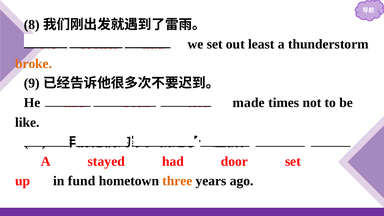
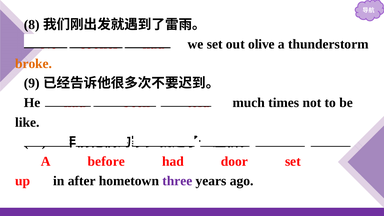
least: least -> olive
made: made -> much
stayed: stayed -> before
fund: fund -> after
three colour: orange -> purple
